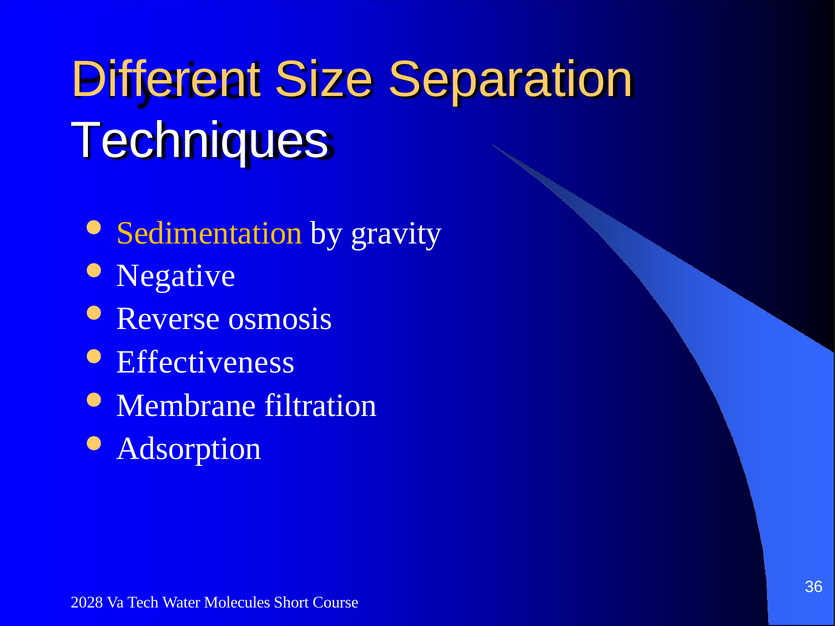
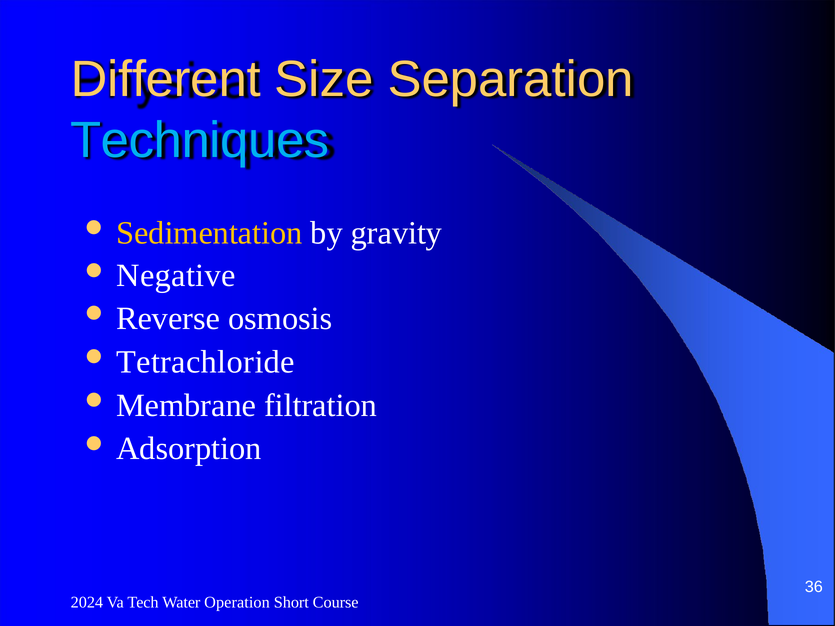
Techniques colour: white -> light blue
Effectiveness: Effectiveness -> Tetrachloride
2028: 2028 -> 2024
Molecules: Molecules -> Operation
